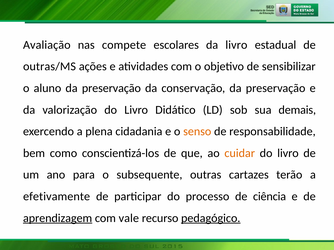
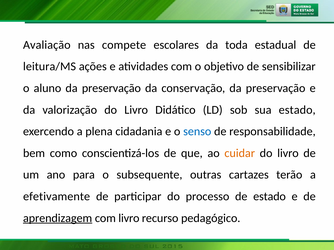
da livro: livro -> toda
outras/MS: outras/MS -> leitura/MS
sua demais: demais -> estado
senso colour: orange -> blue
de ciência: ciência -> estado
com vale: vale -> livro
pedagógico underline: present -> none
